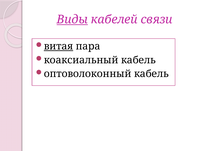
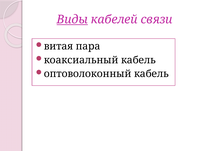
витая underline: present -> none
